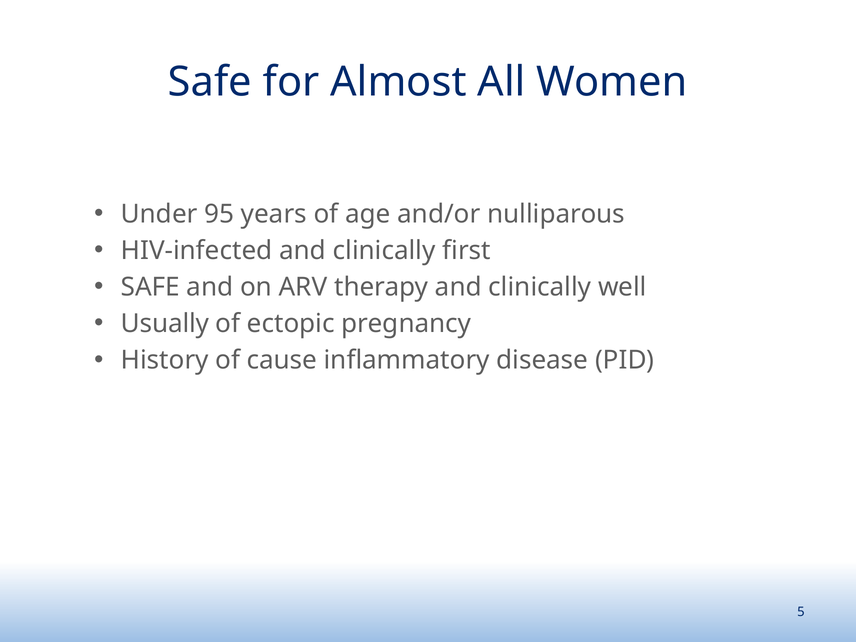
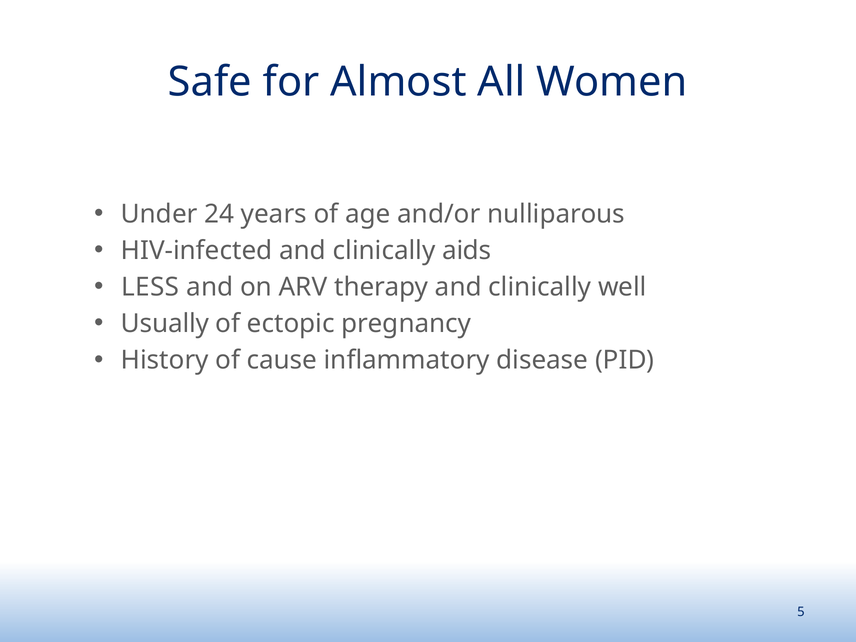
95: 95 -> 24
first: first -> aids
SAFE at (150, 287): SAFE -> LESS
